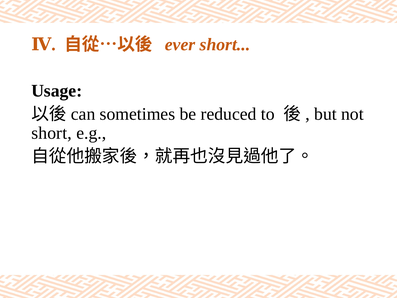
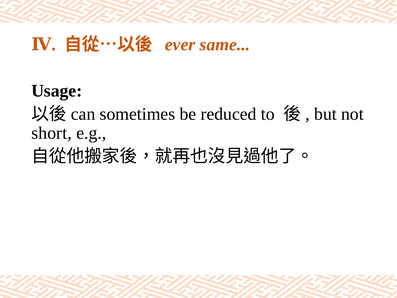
ever short: short -> same
